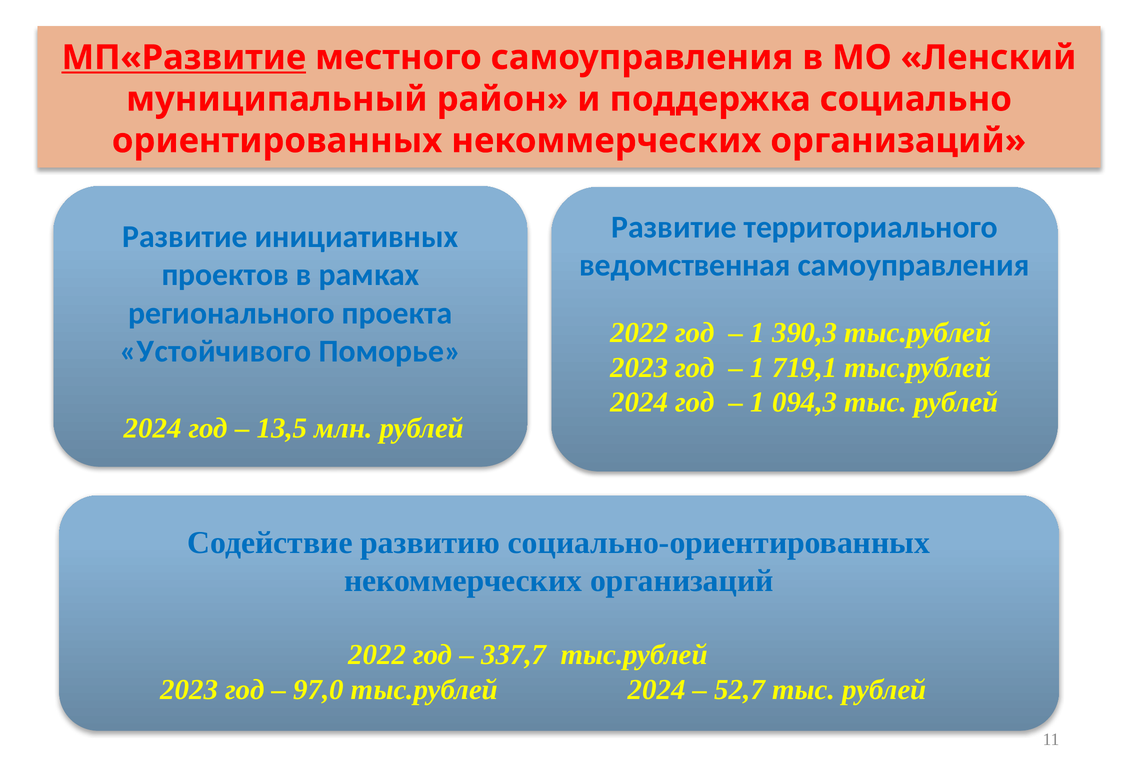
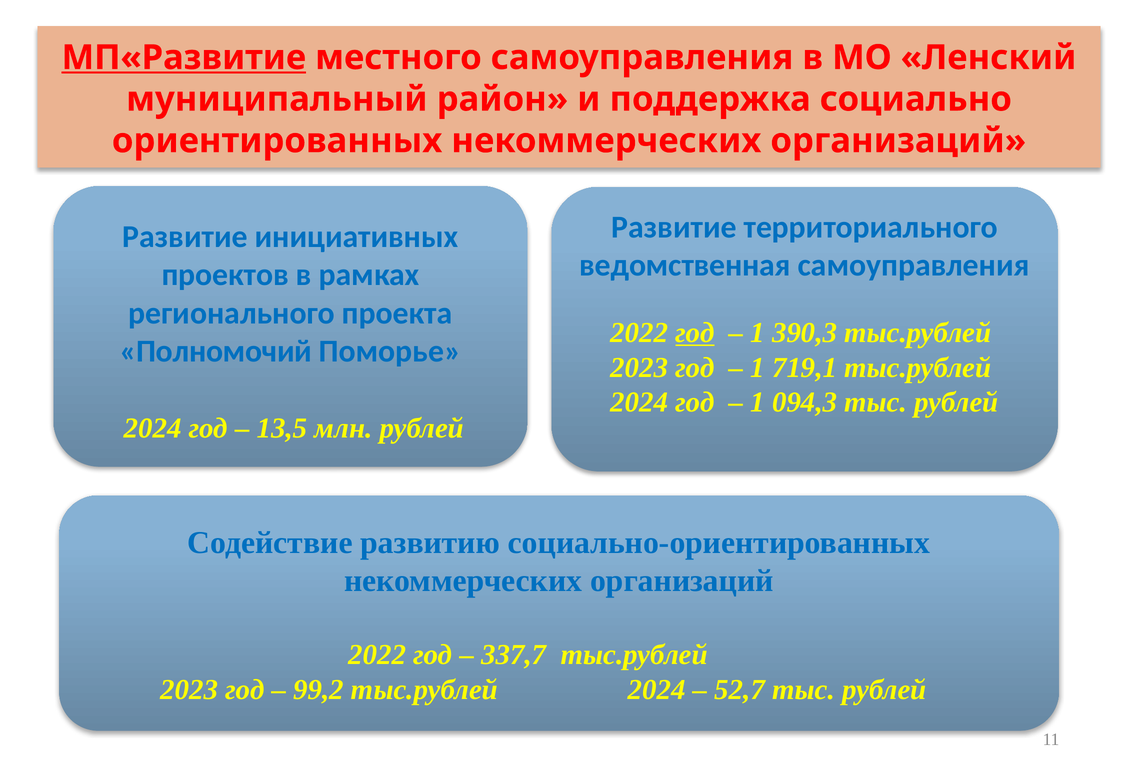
год at (695, 333) underline: none -> present
Устойчивого: Устойчивого -> Полномочий
97,0: 97,0 -> 99,2
